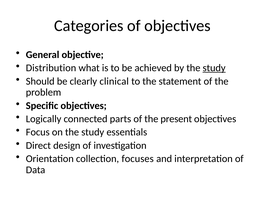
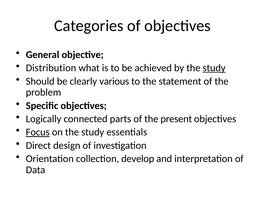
clinical: clinical -> various
Focus underline: none -> present
focuses: focuses -> develop
